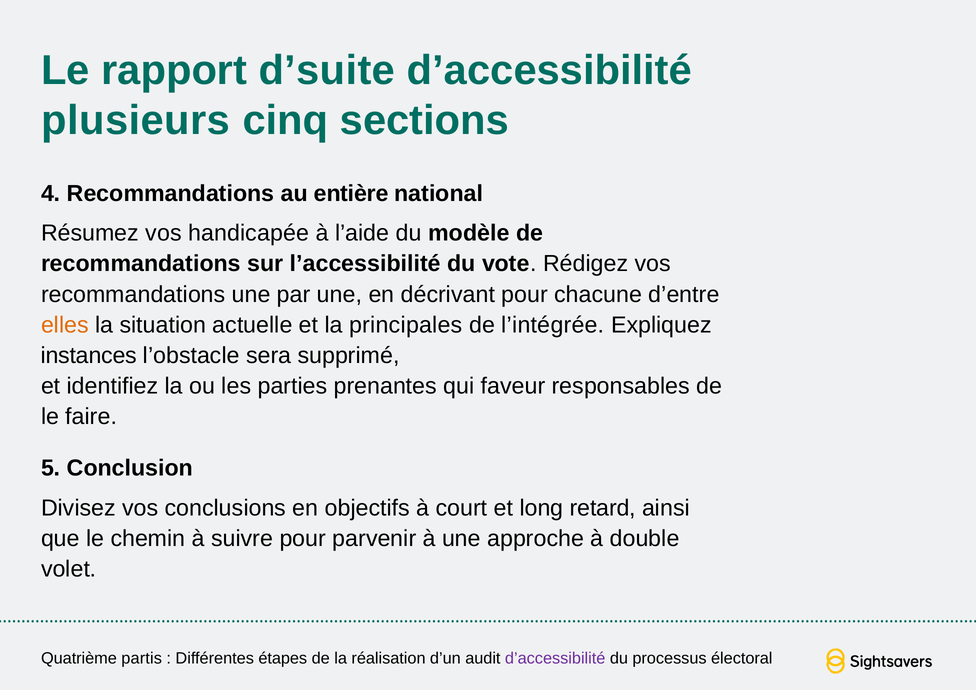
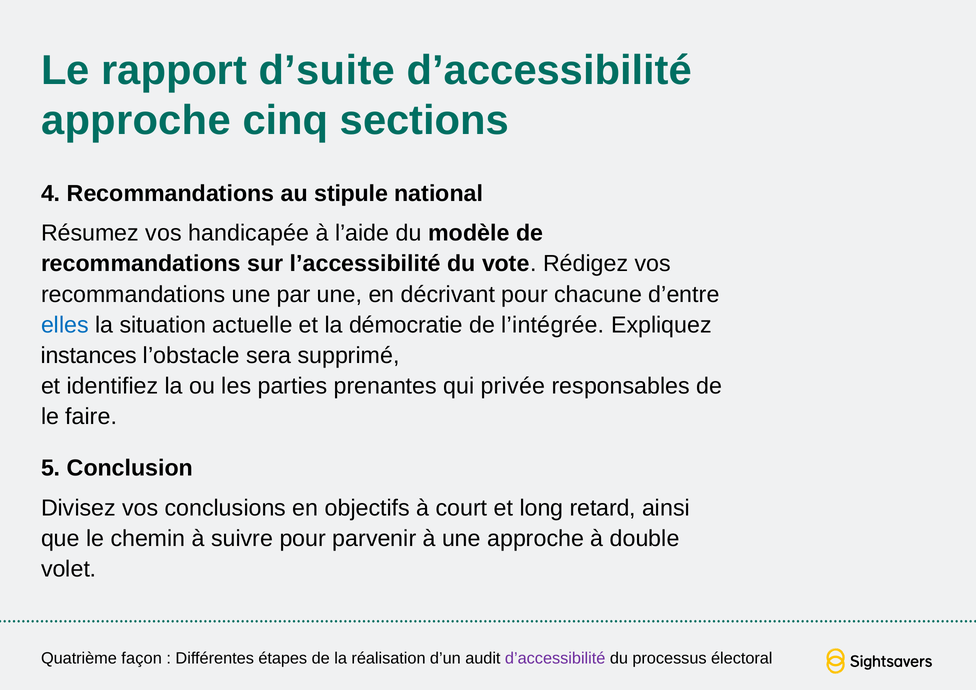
plusieurs at (136, 121): plusieurs -> approche
entière: entière -> stipule
elles colour: orange -> blue
principales: principales -> démocratie
faveur: faveur -> privée
partis: partis -> façon
